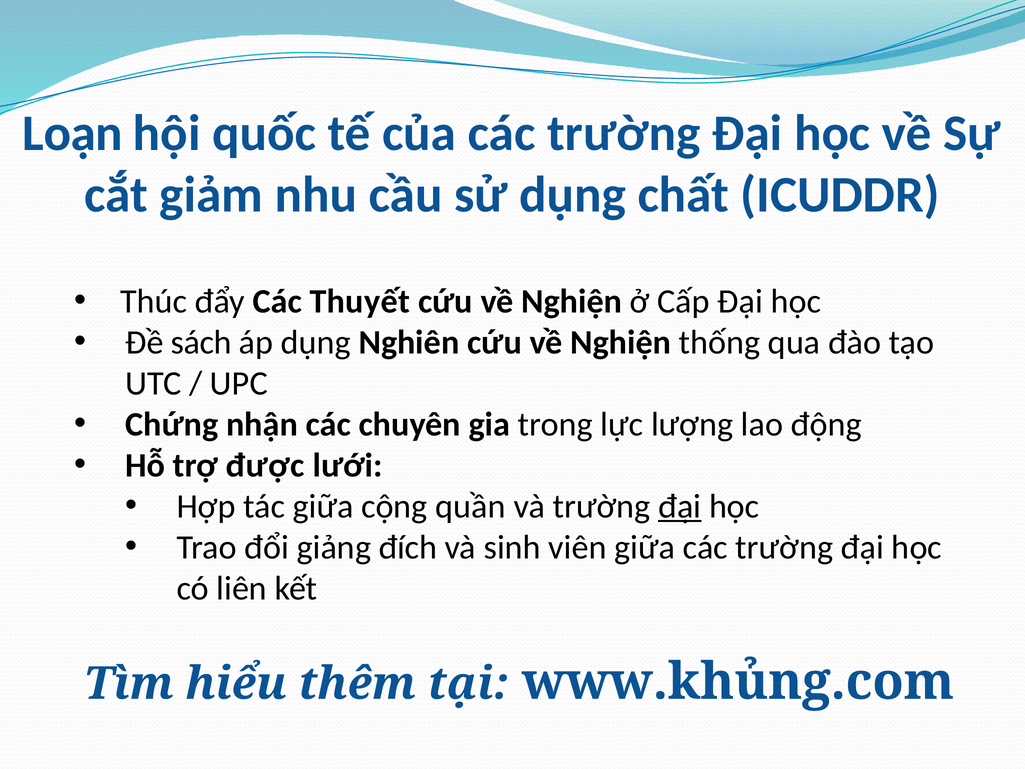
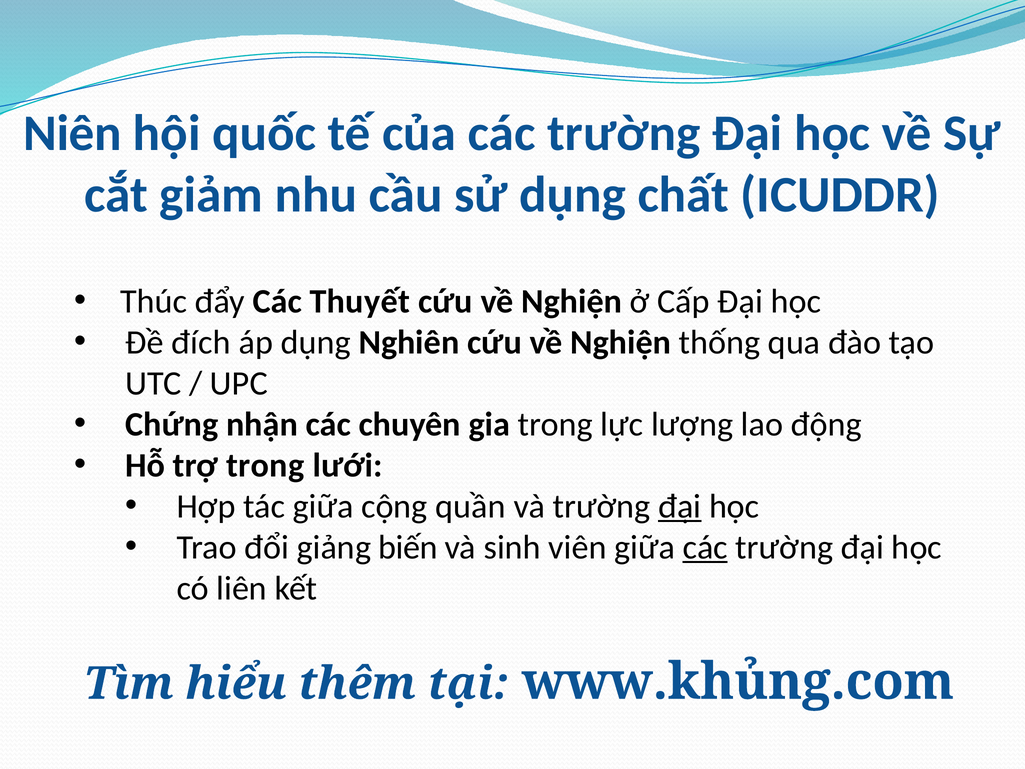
Loạn: Loạn -> Niên
sách: sách -> đích
trợ được: được -> trong
đích: đích -> biến
các at (705, 547) underline: none -> present
